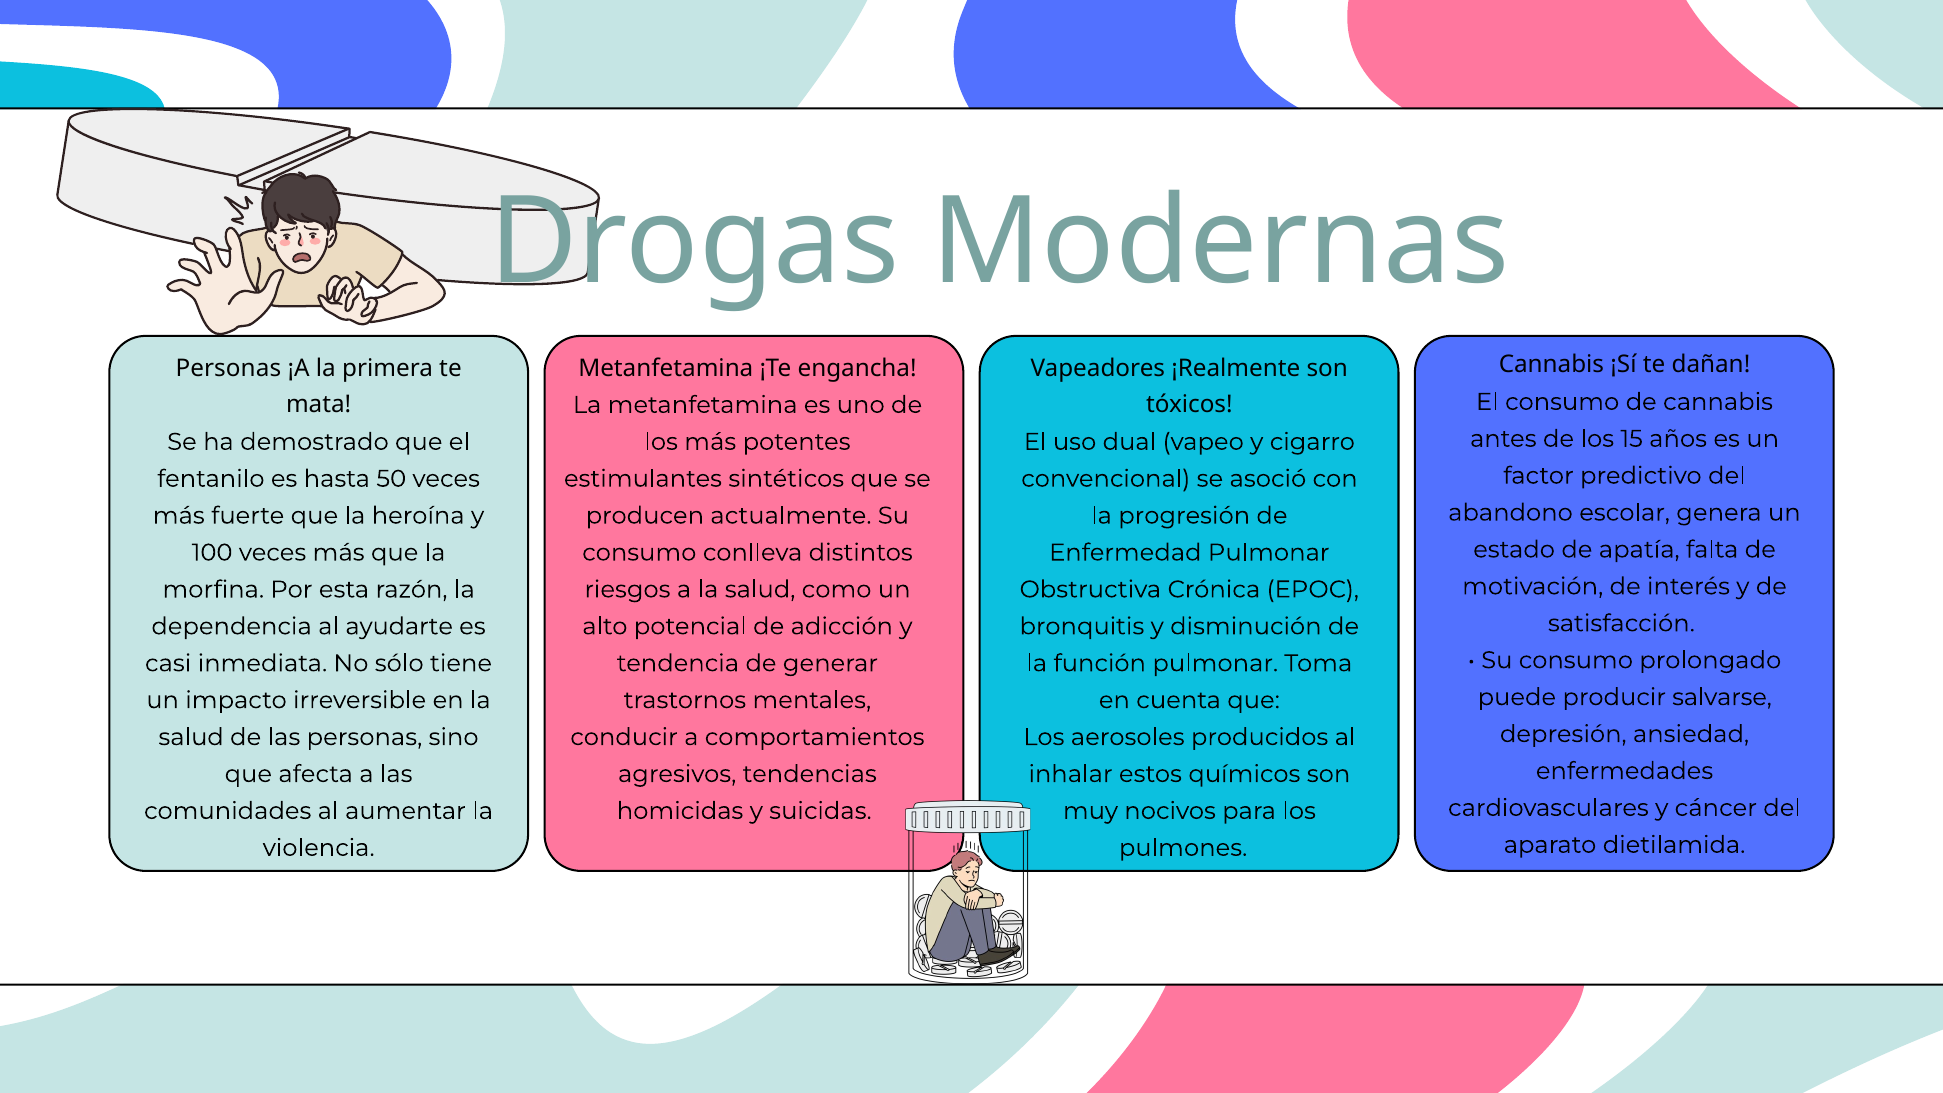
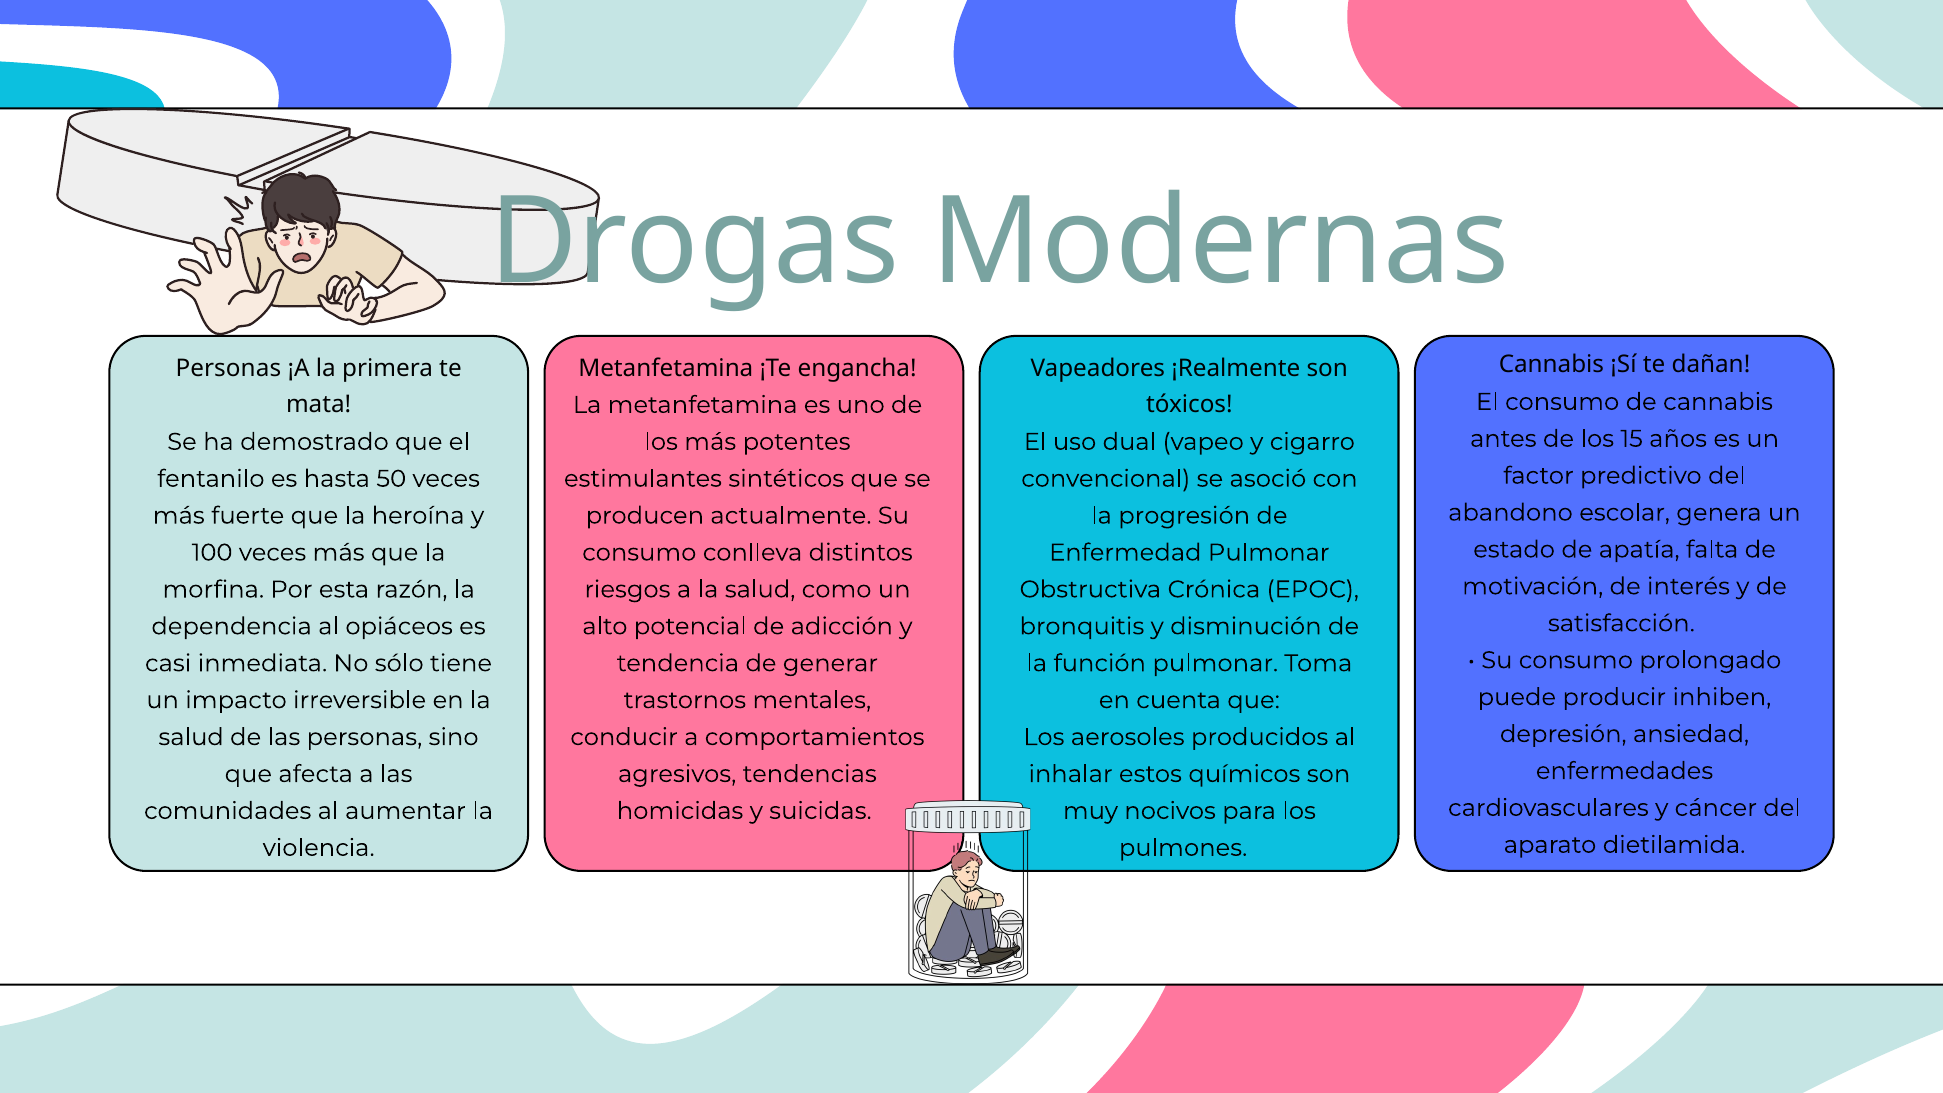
ayudarte: ayudarte -> opiáceos
salvarse: salvarse -> inhiben
